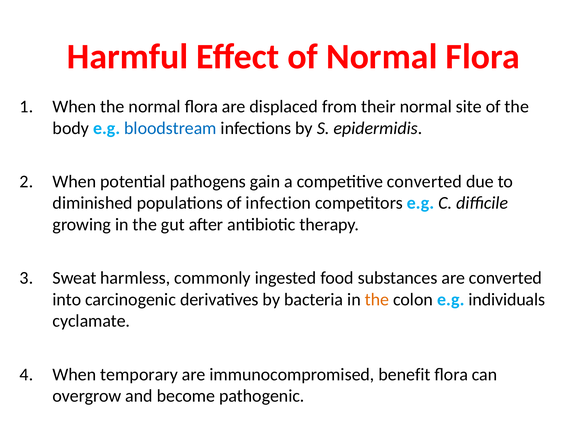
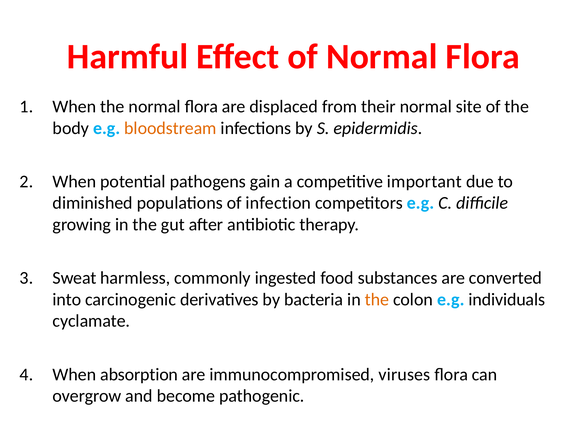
bloodstream colour: blue -> orange
competitive converted: converted -> important
temporary: temporary -> absorption
benefit: benefit -> viruses
